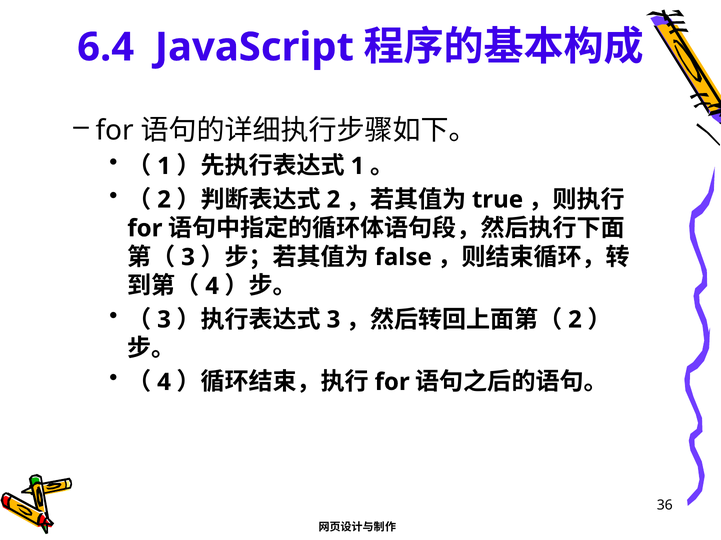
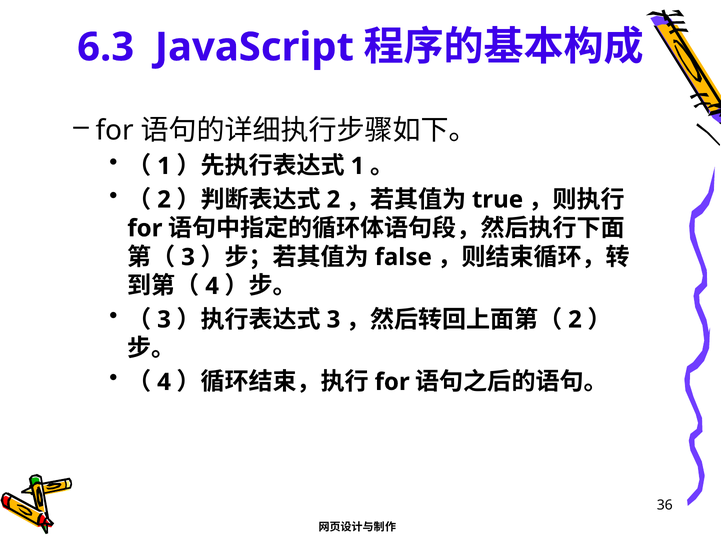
6.4: 6.4 -> 6.3
